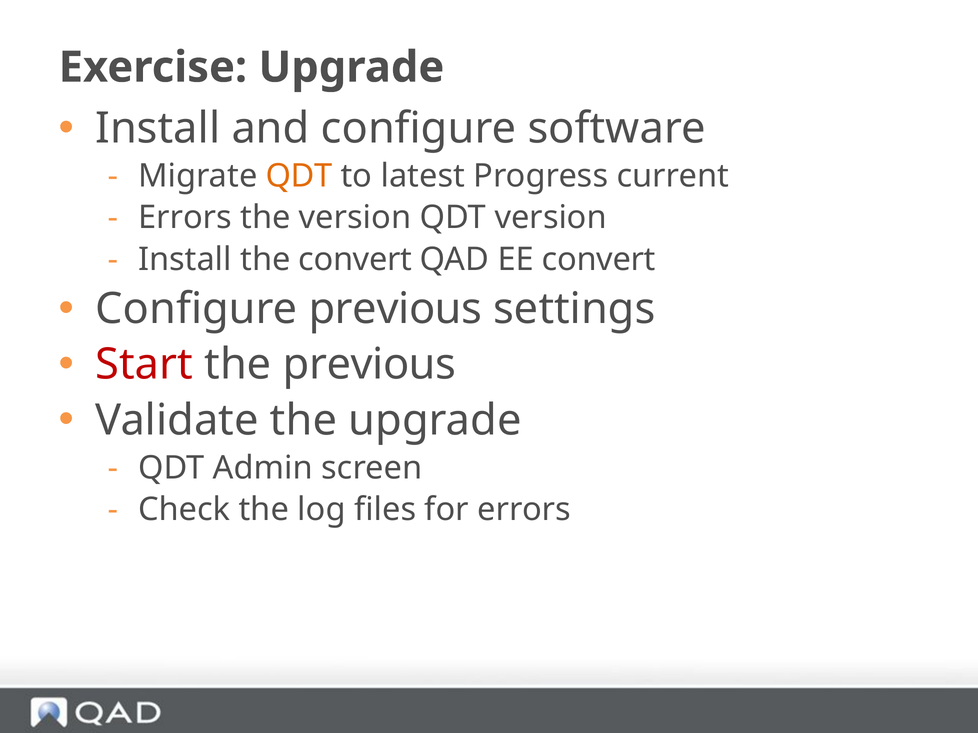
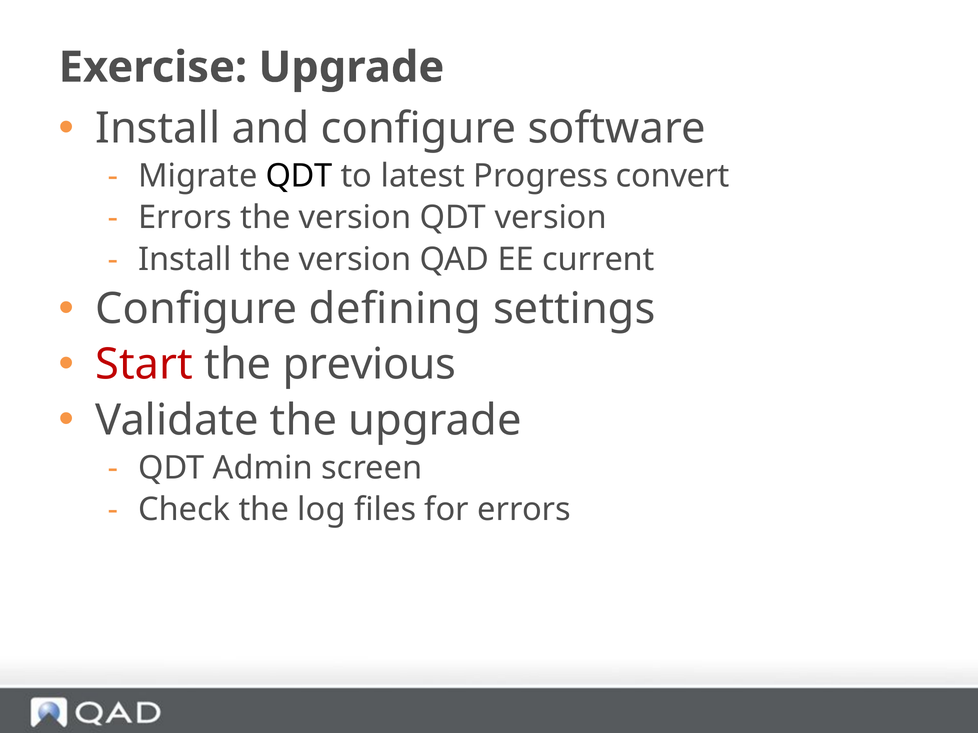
QDT at (299, 176) colour: orange -> black
current: current -> convert
Install the convert: convert -> version
EE convert: convert -> current
Configure previous: previous -> defining
